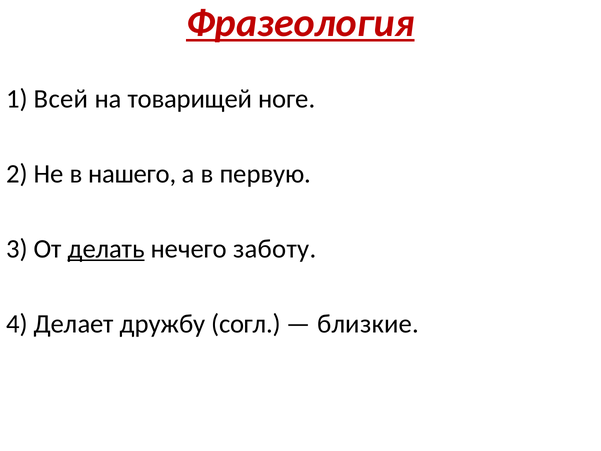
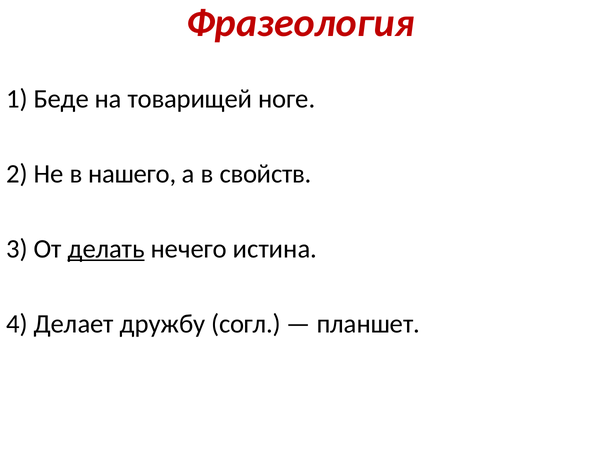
Фразеология underline: present -> none
Всей: Всей -> Беде
первую: первую -> свойств
заботу: заботу -> истина
близкие: близкие -> планшет
